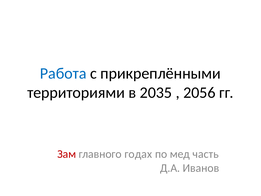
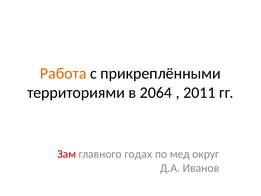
Работа colour: blue -> orange
2035: 2035 -> 2064
2056: 2056 -> 2011
часть: часть -> округ
